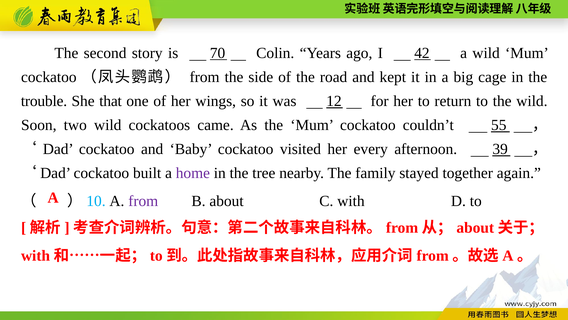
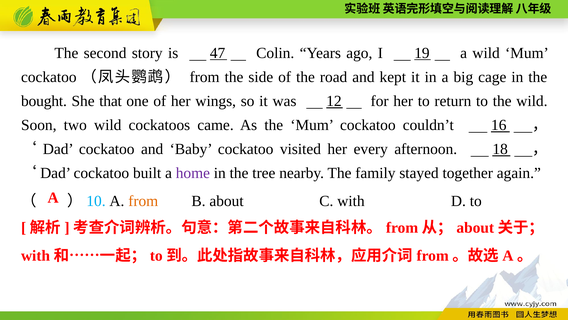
70: 70 -> 47
42: 42 -> 19
trouble: trouble -> bought
55: 55 -> 16
39: 39 -> 18
from at (143, 201) colour: purple -> orange
